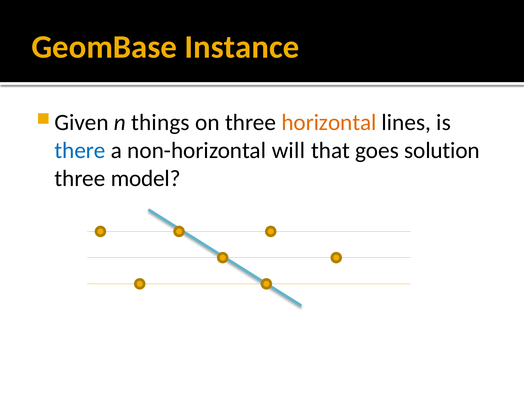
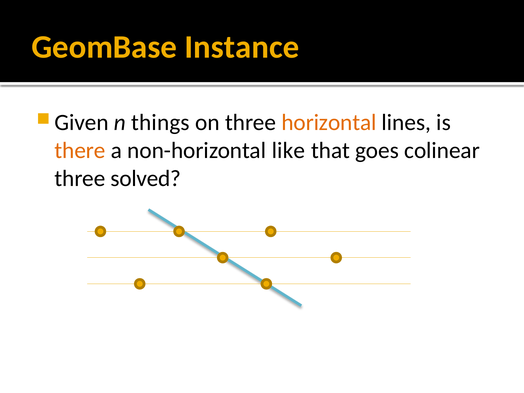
there colour: blue -> orange
will: will -> like
solution: solution -> colinear
model: model -> solved
